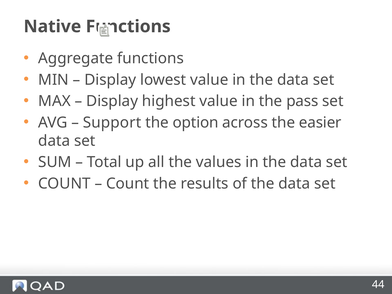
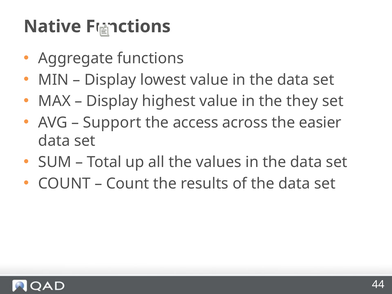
pass: pass -> they
option: option -> access
